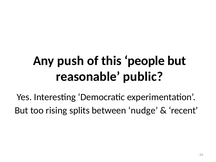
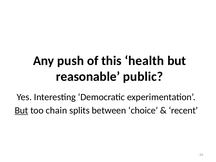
people: people -> health
But at (21, 110) underline: none -> present
rising: rising -> chain
nudge: nudge -> choice
